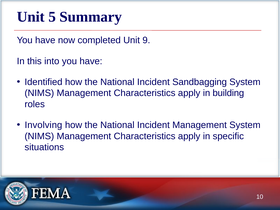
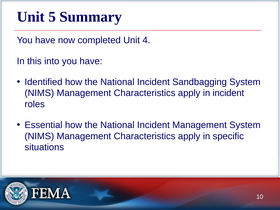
9: 9 -> 4
in building: building -> incident
Involving: Involving -> Essential
